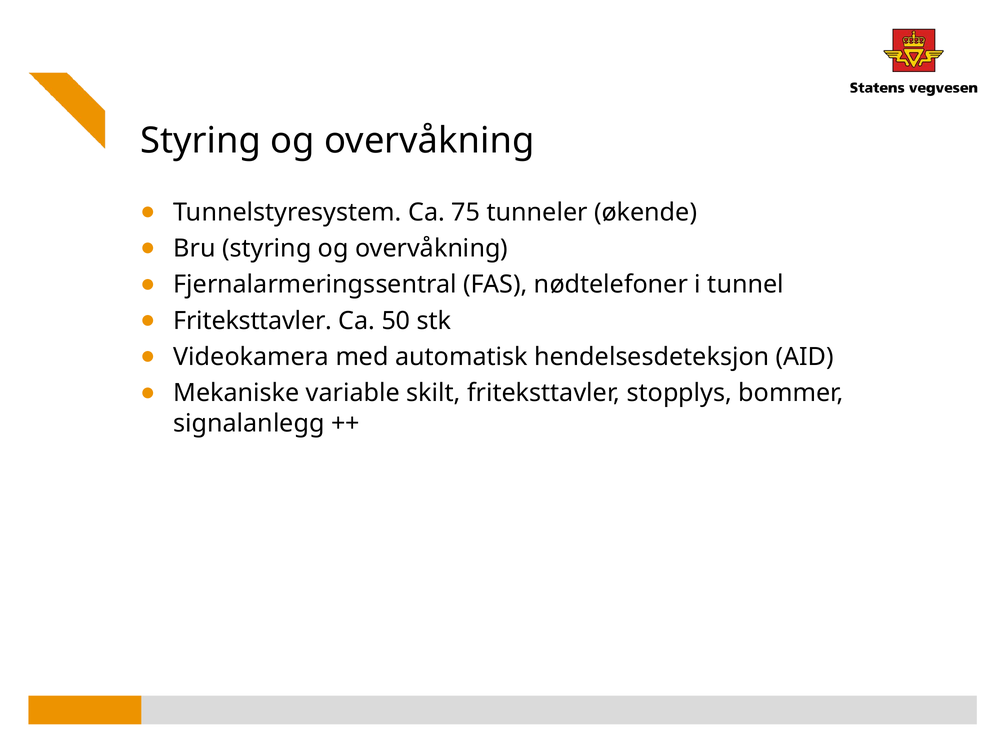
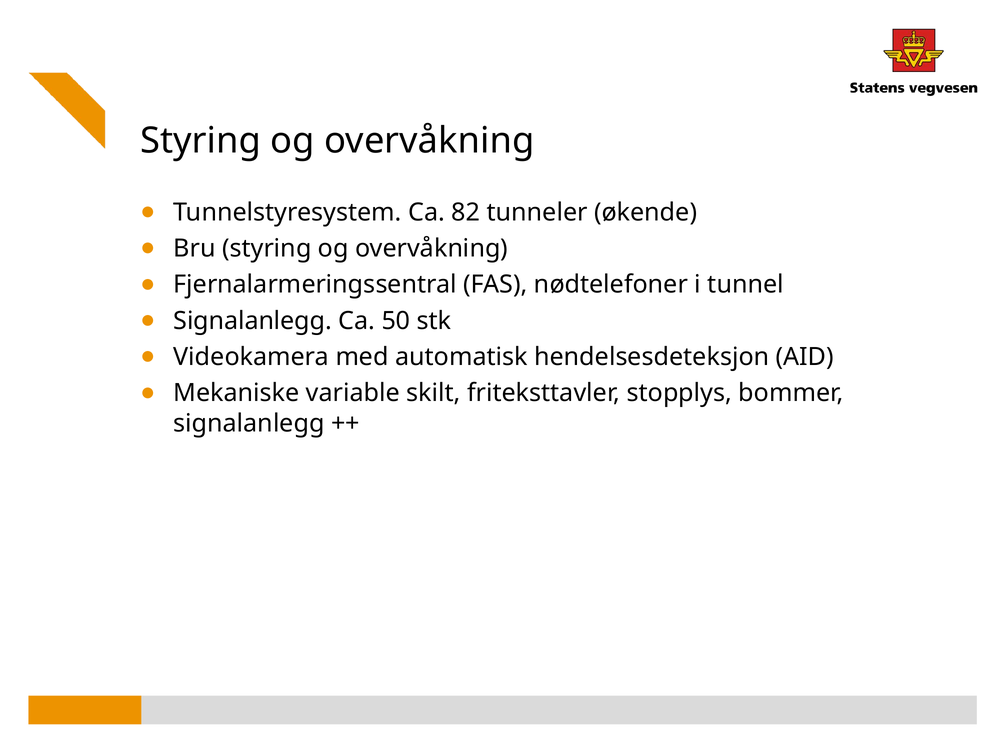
75: 75 -> 82
Friteksttavler at (253, 321): Friteksttavler -> Signalanlegg
